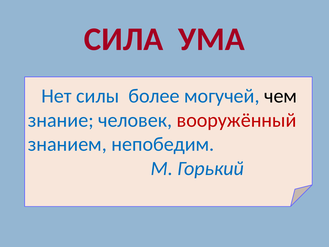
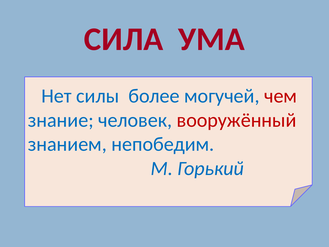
чем colour: black -> red
